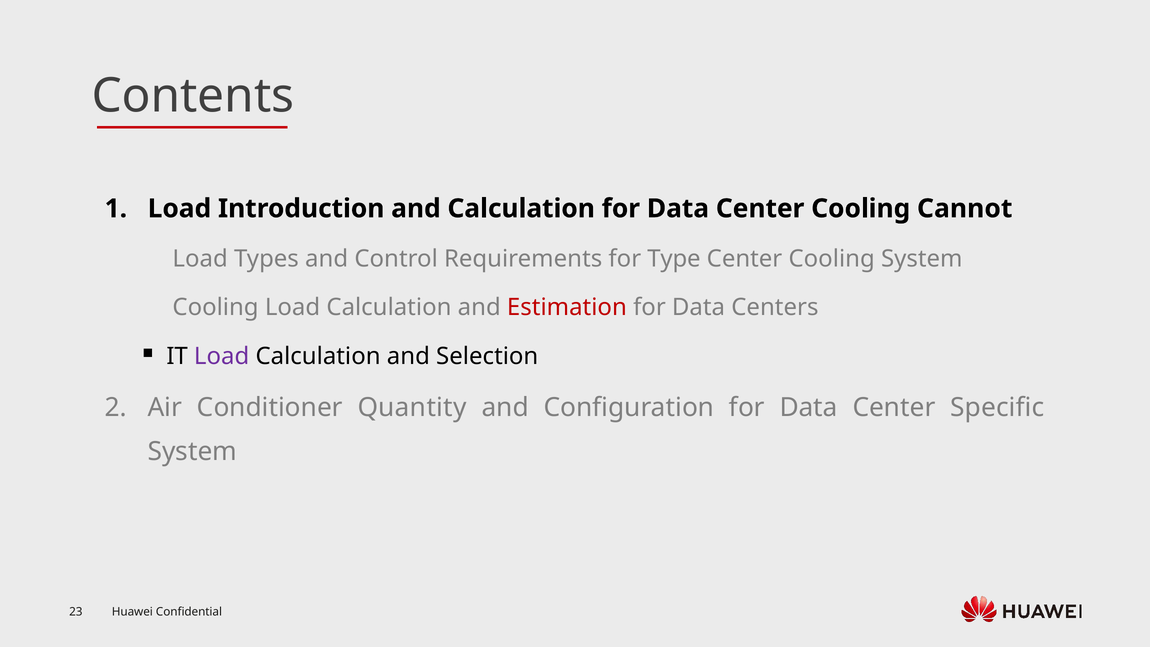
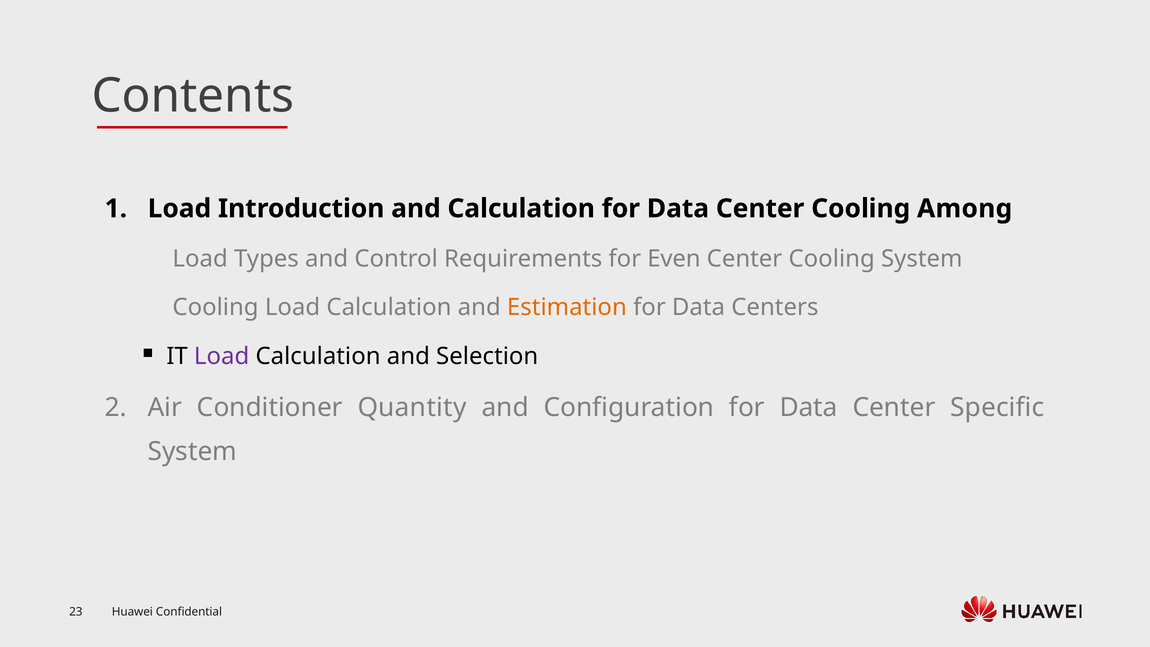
Cannot: Cannot -> Among
Type: Type -> Even
Estimation colour: red -> orange
